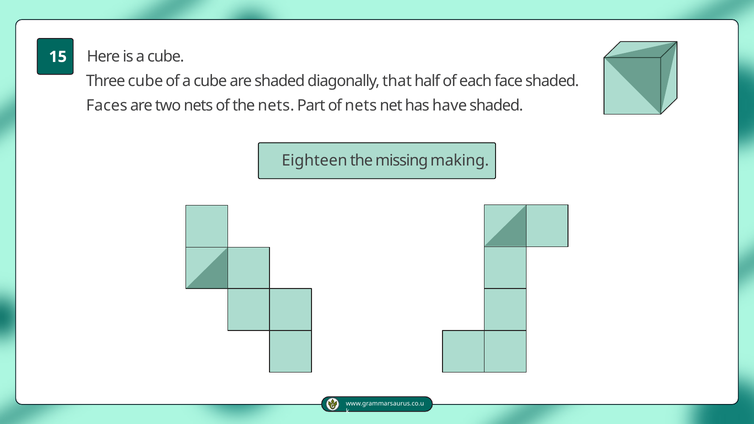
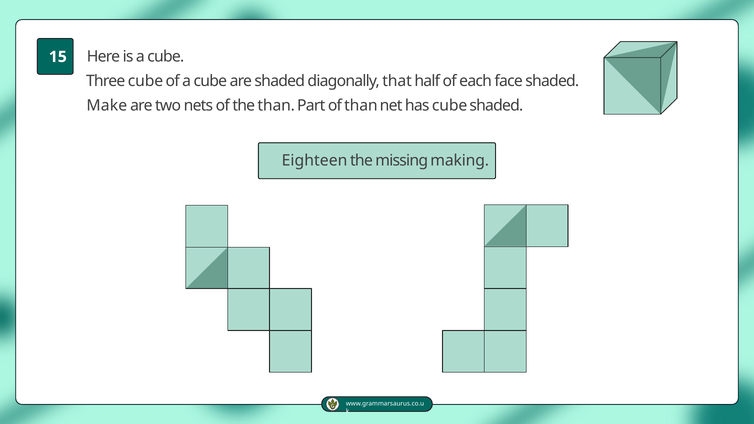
Faces: Faces -> Make
the nets: nets -> than
of nets: nets -> than
has have: have -> cube
